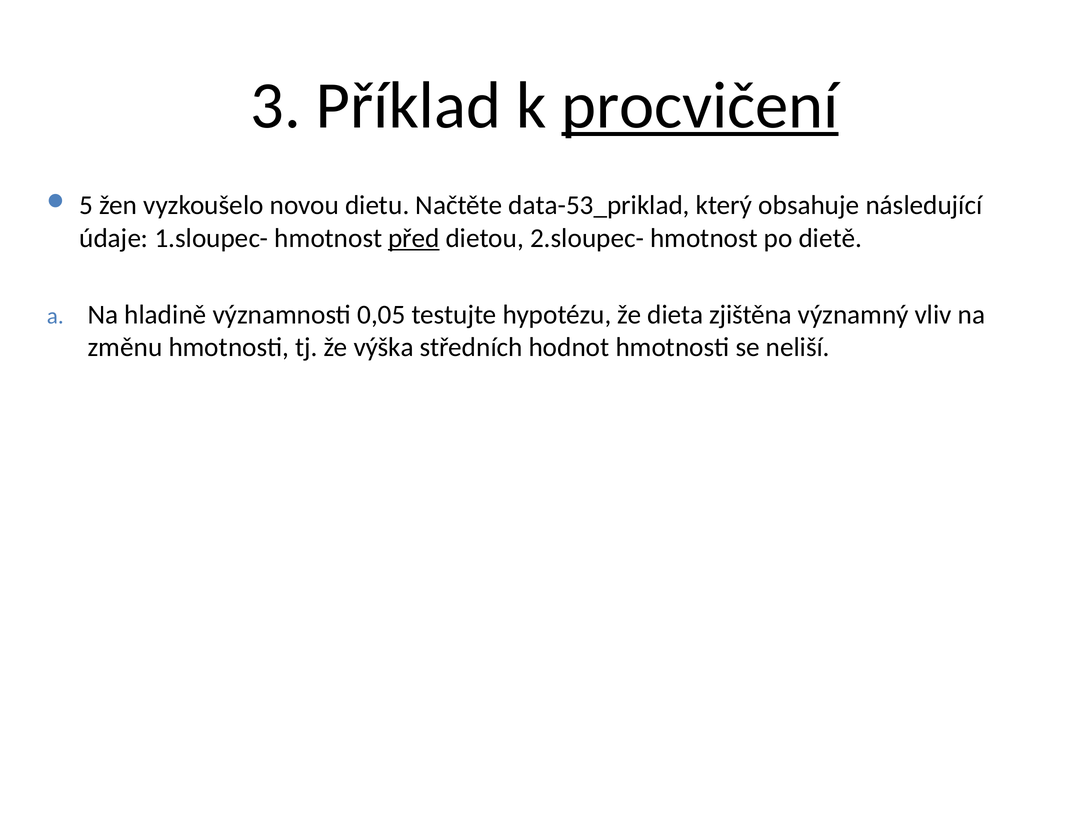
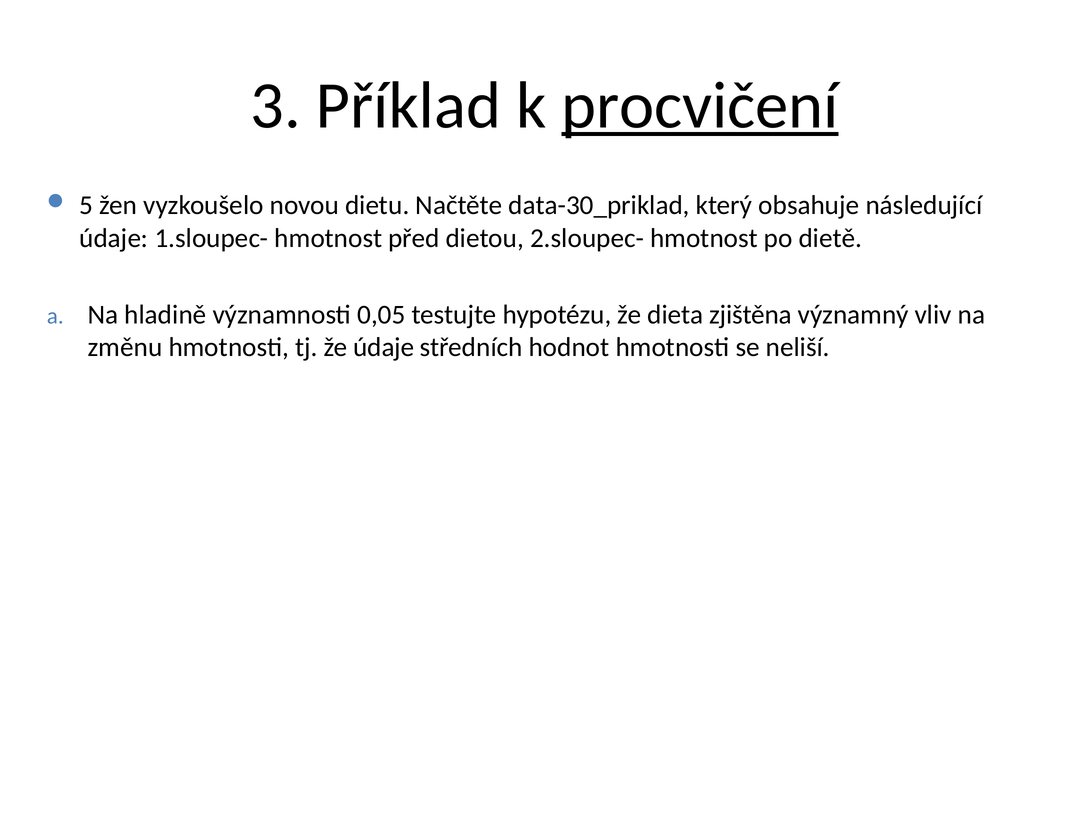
data-53_priklad: data-53_priklad -> data-30_priklad
před underline: present -> none
že výška: výška -> údaje
